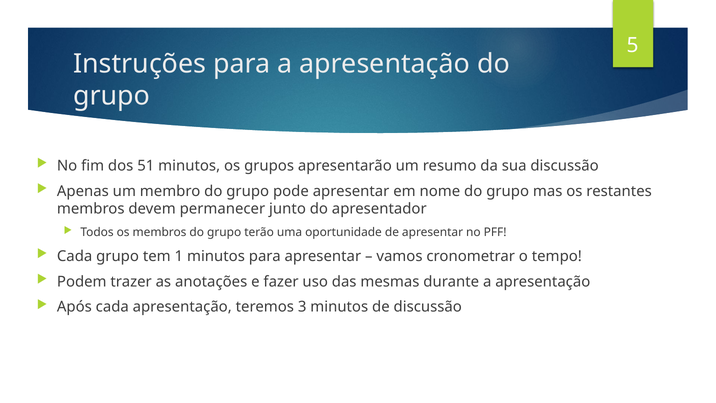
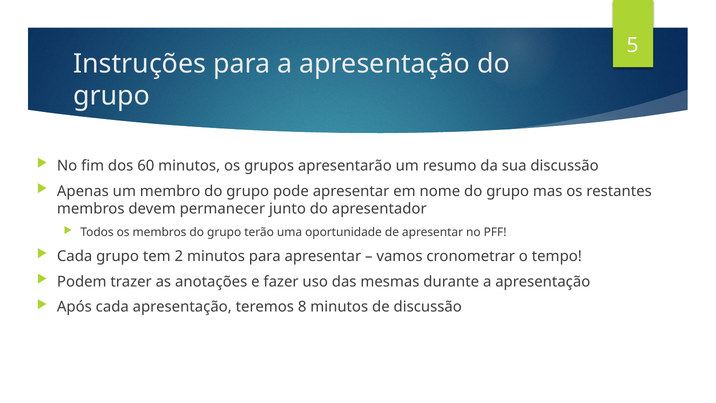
51: 51 -> 60
1: 1 -> 2
3: 3 -> 8
